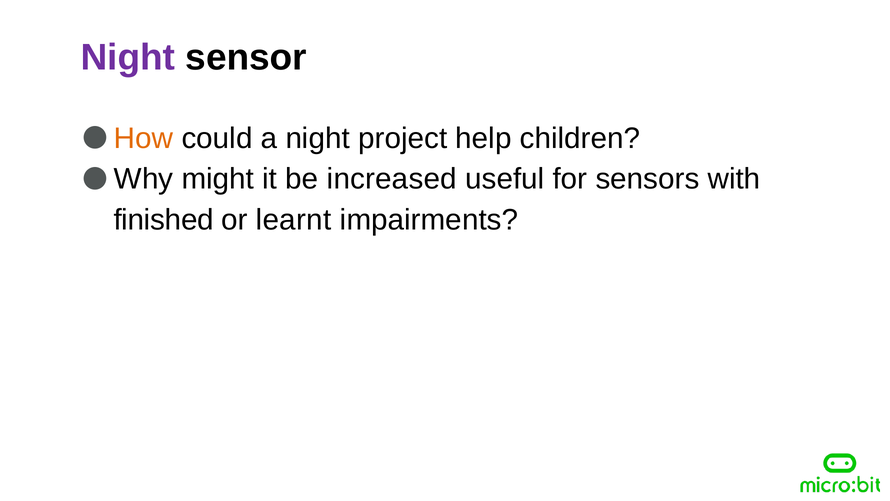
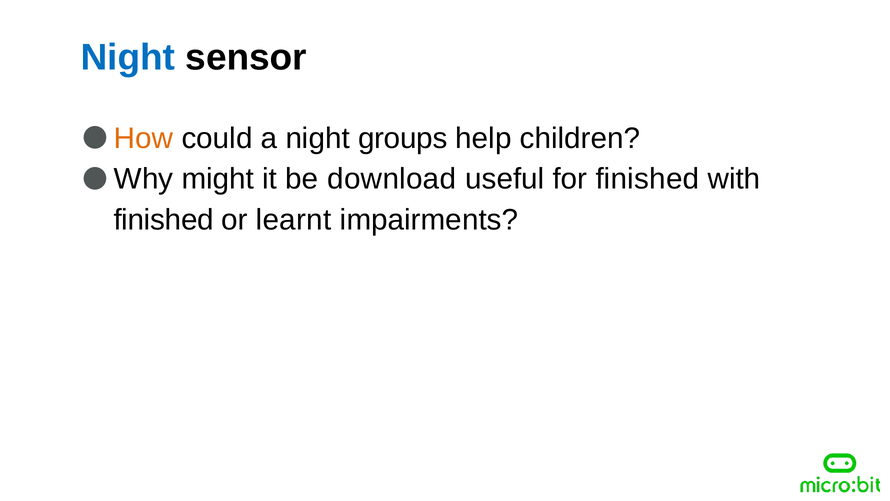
Night at (128, 58) colour: purple -> blue
project: project -> groups
increased: increased -> download
for sensors: sensors -> finished
